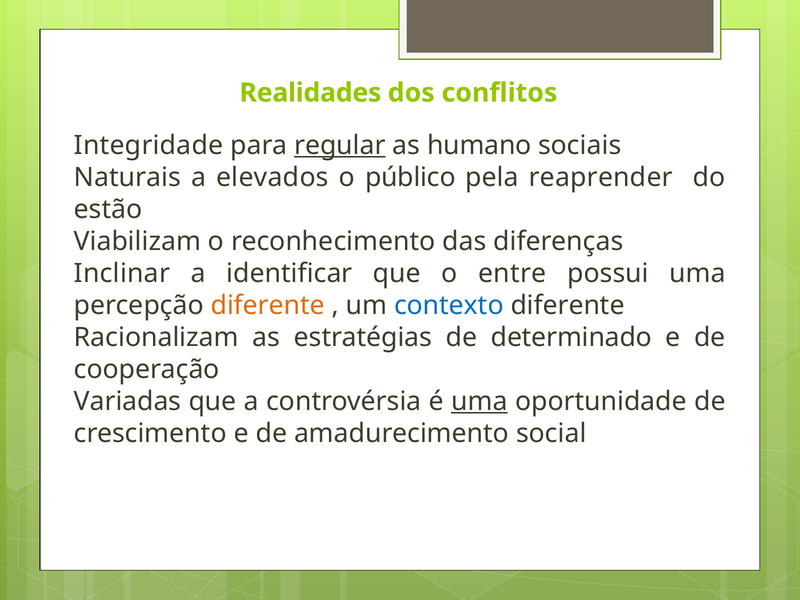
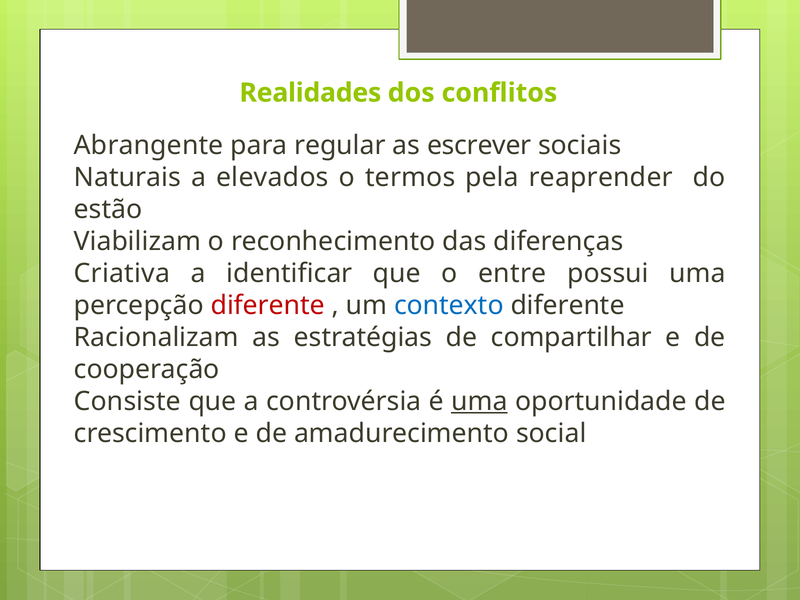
Integridade: Integridade -> Abrangente
regular underline: present -> none
humano: humano -> escrever
público: público -> termos
Inclinar: Inclinar -> Criativa
diferente at (268, 305) colour: orange -> red
determinado: determinado -> compartilhar
Variadas: Variadas -> Consiste
